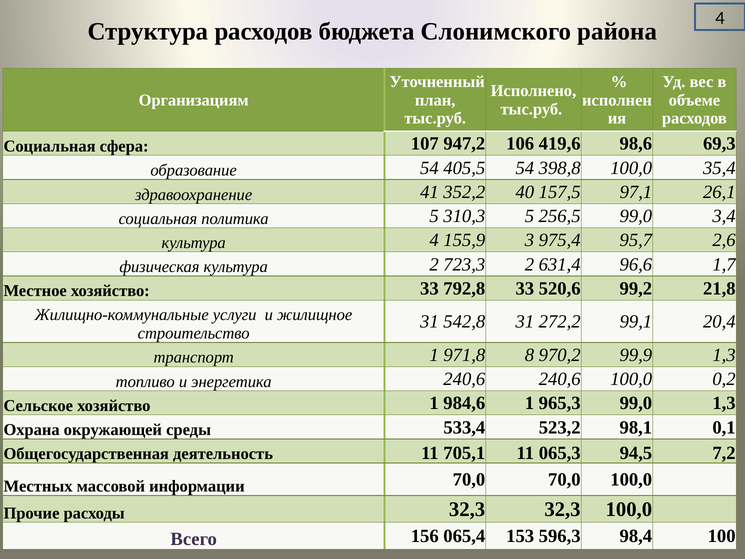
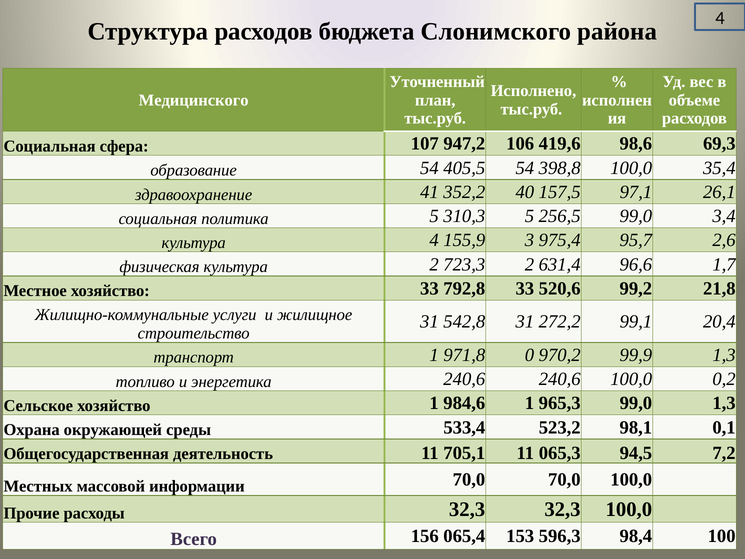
Организациям: Организациям -> Медицинского
8: 8 -> 0
